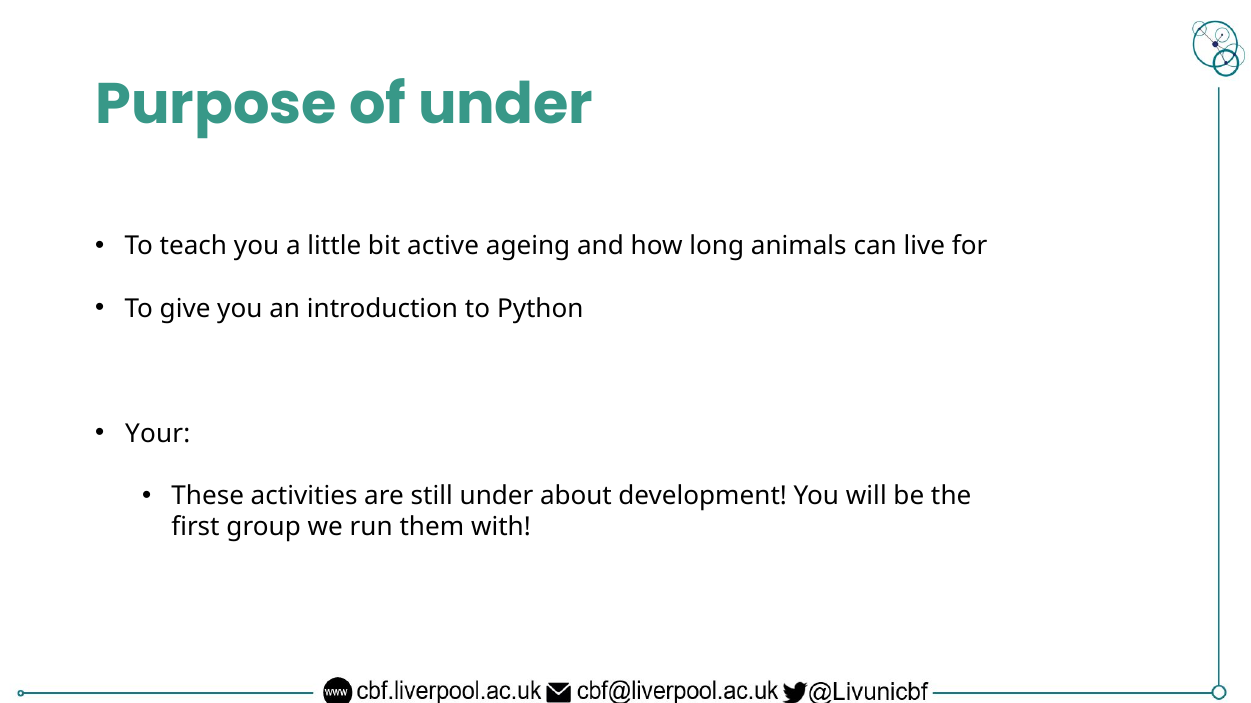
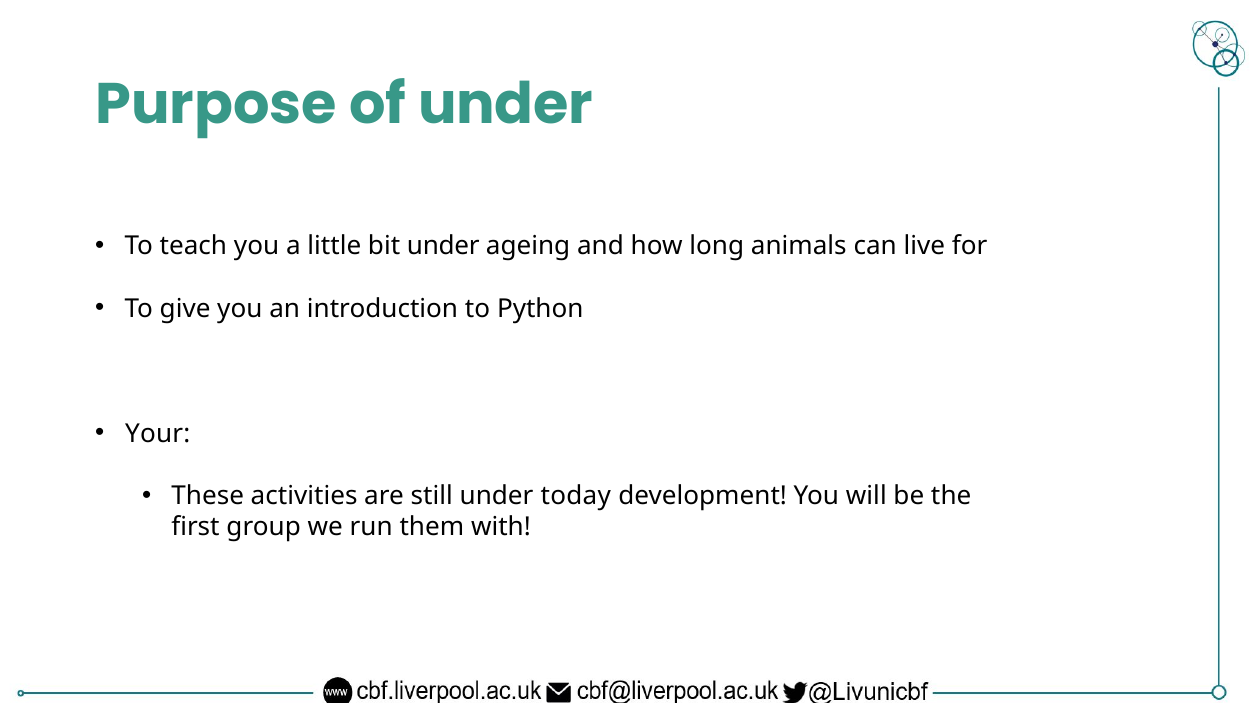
bit active: active -> under
about: about -> today
